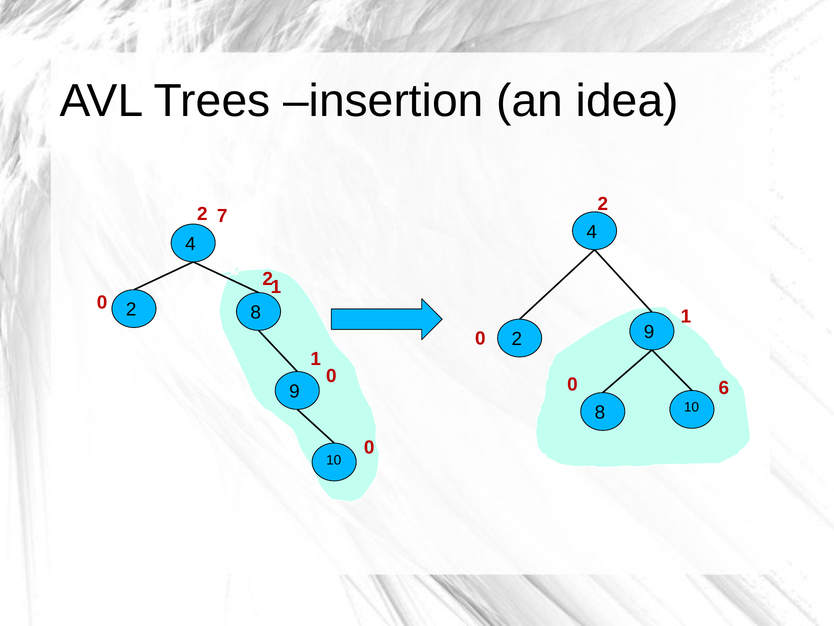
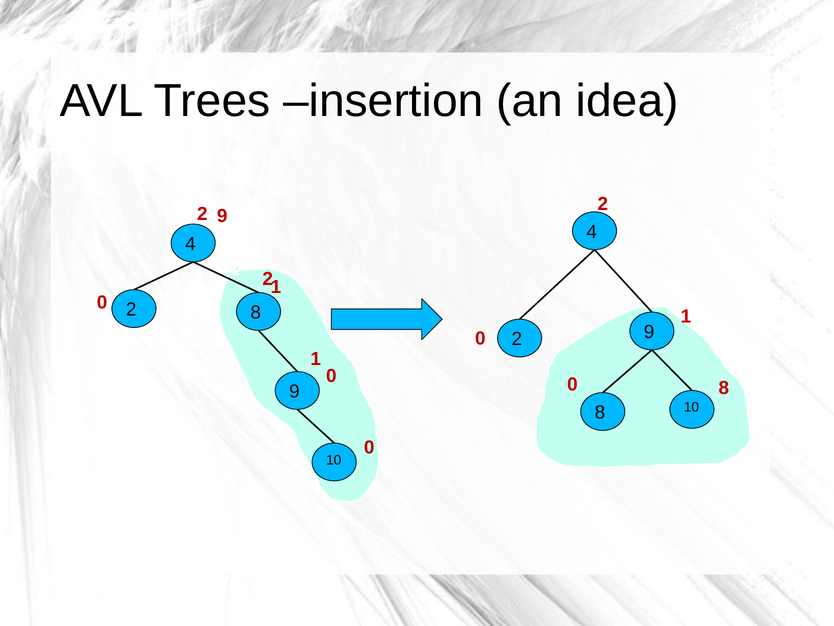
2 7: 7 -> 9
0 6: 6 -> 8
